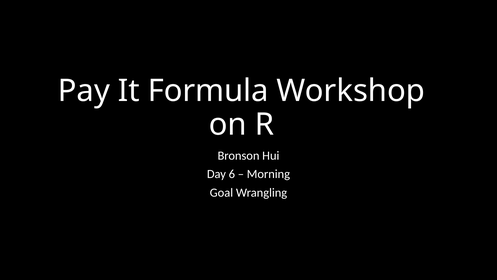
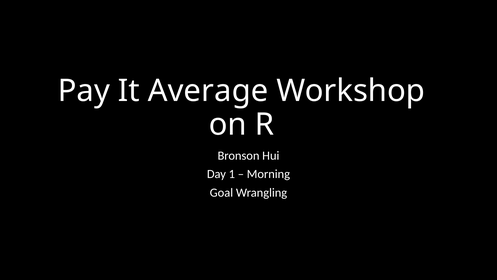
Formula: Formula -> Average
6: 6 -> 1
